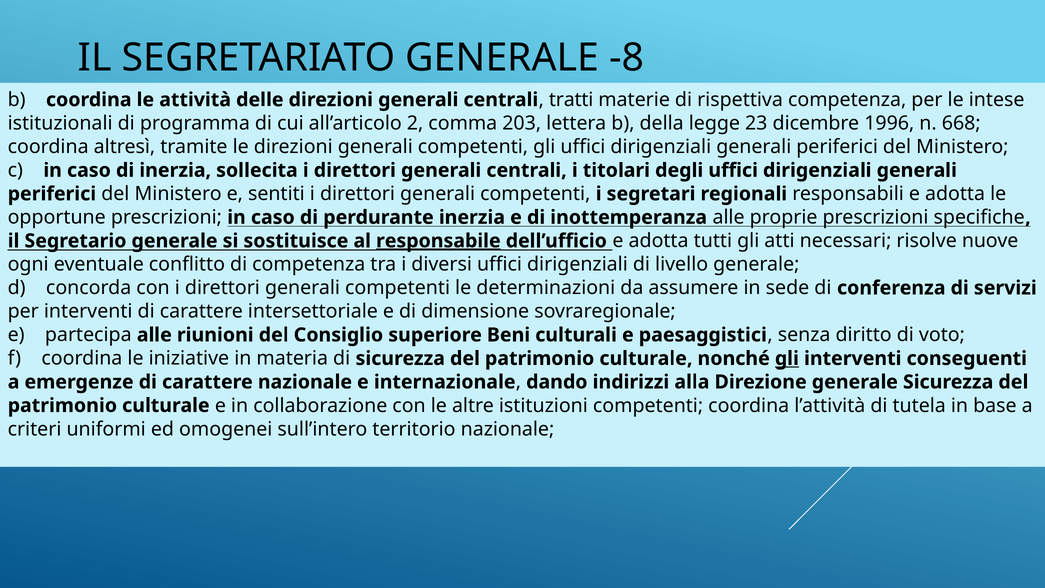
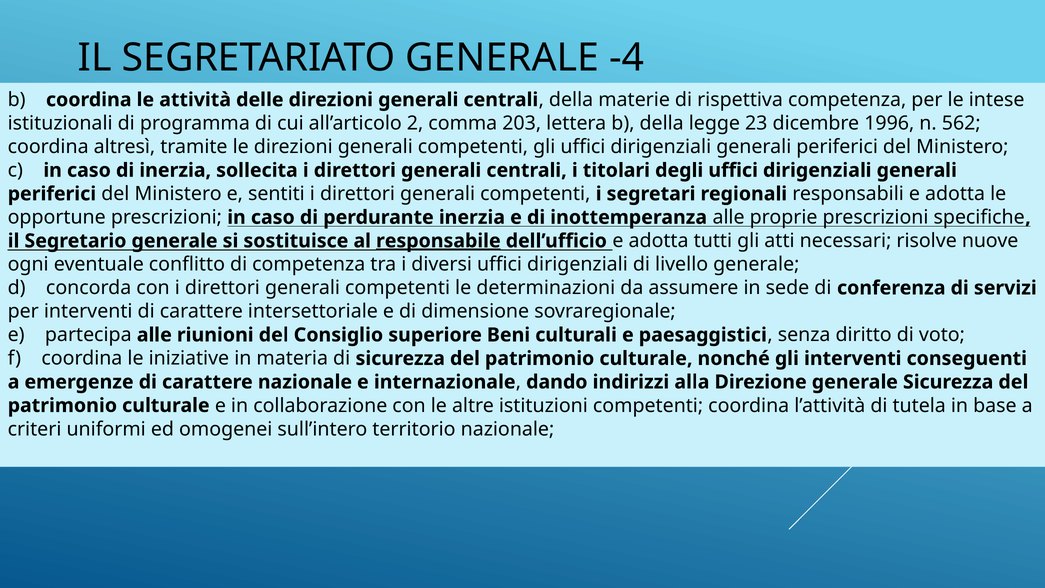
-8: -8 -> -4
tratti at (571, 100): tratti -> della
668: 668 -> 562
gli at (787, 358) underline: present -> none
